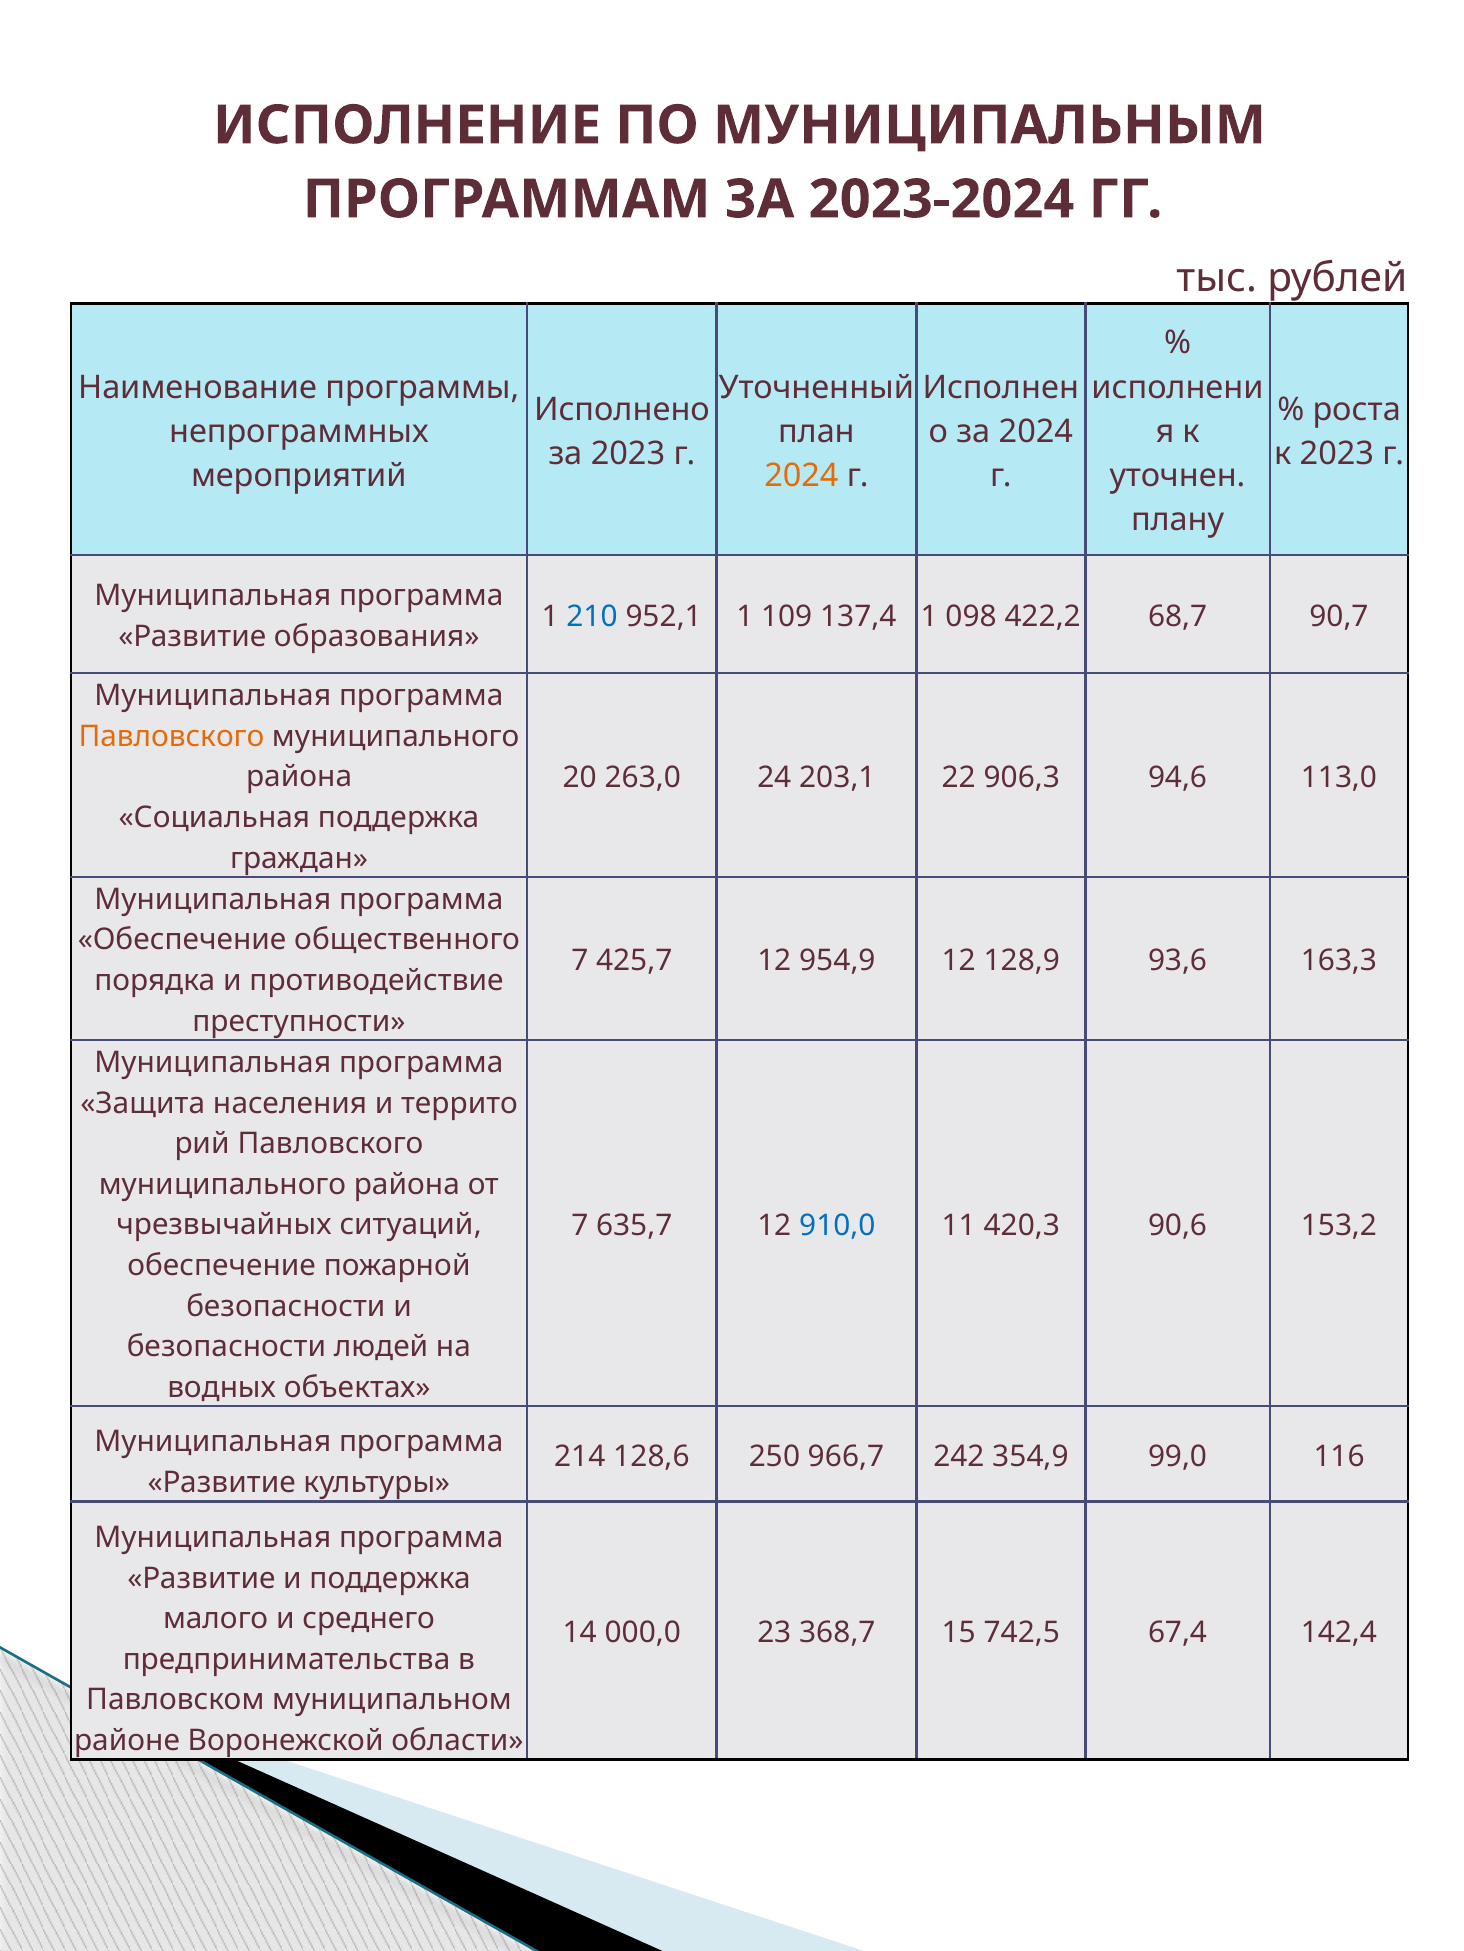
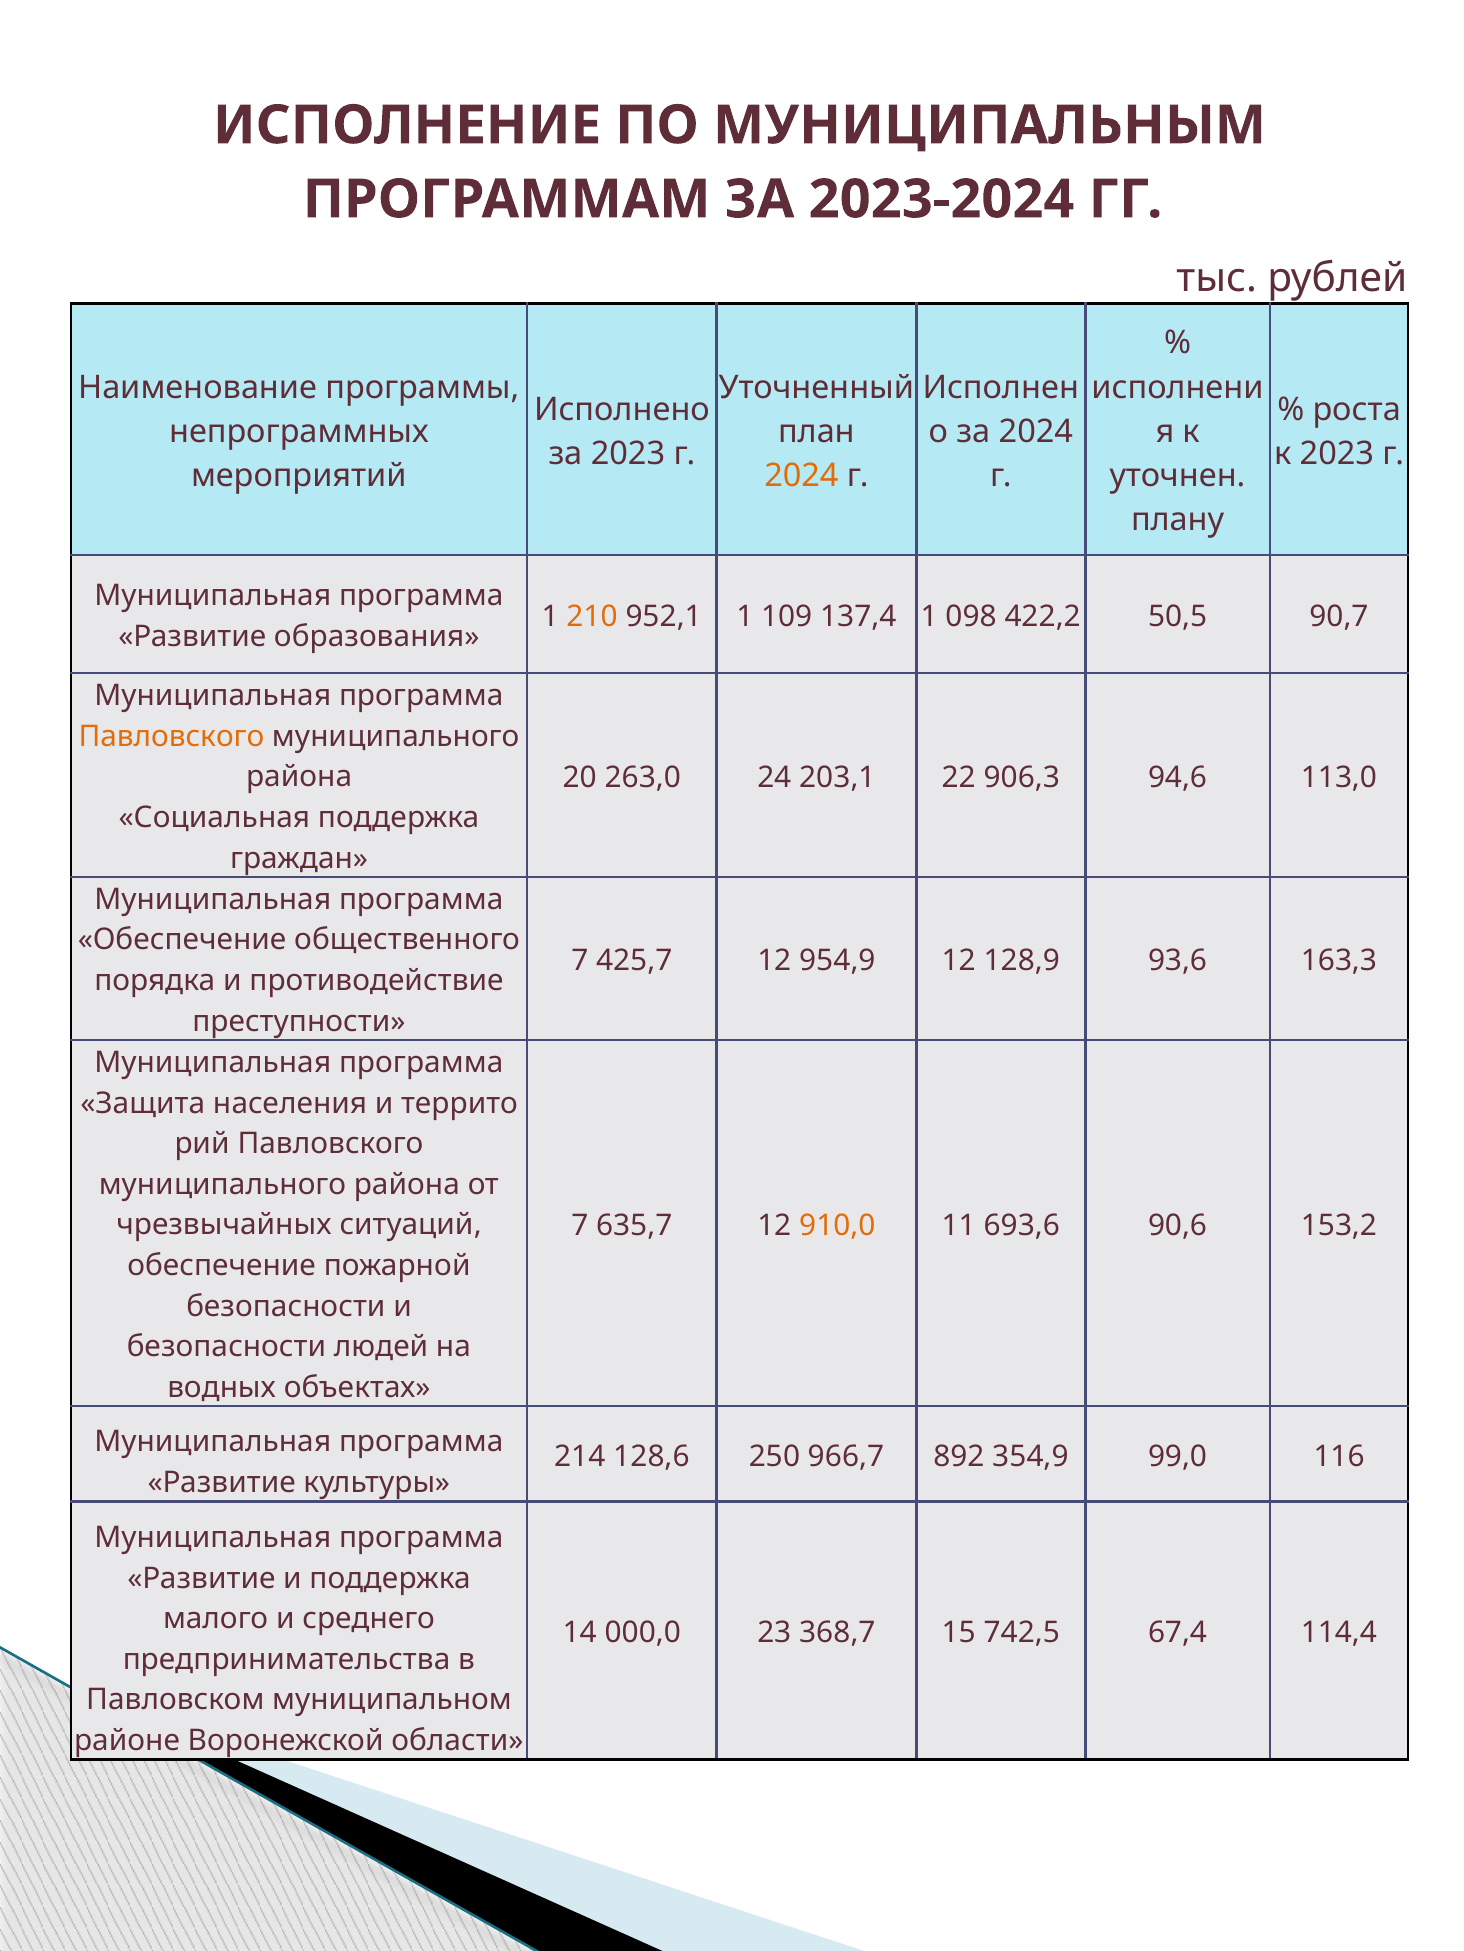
210 colour: blue -> orange
68,7: 68,7 -> 50,5
910,0 colour: blue -> orange
420,3: 420,3 -> 693,6
242: 242 -> 892
142,4: 142,4 -> 114,4
